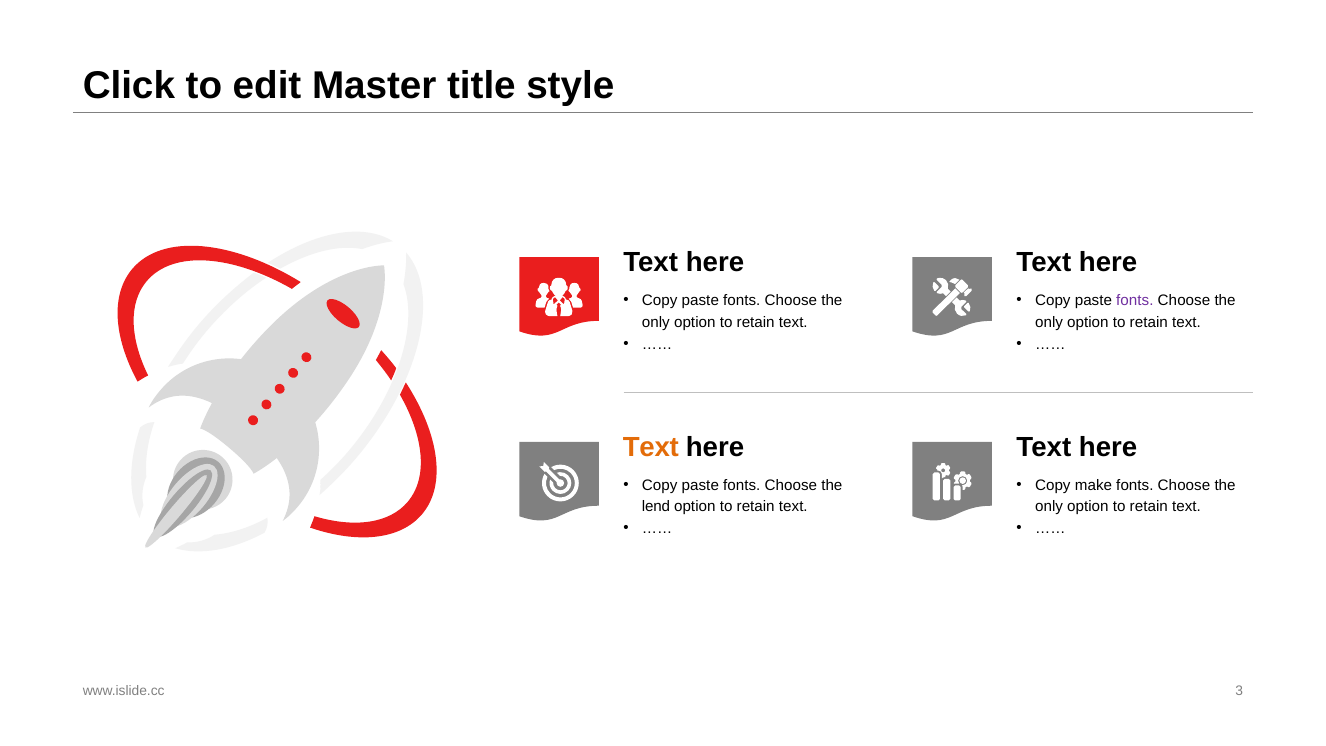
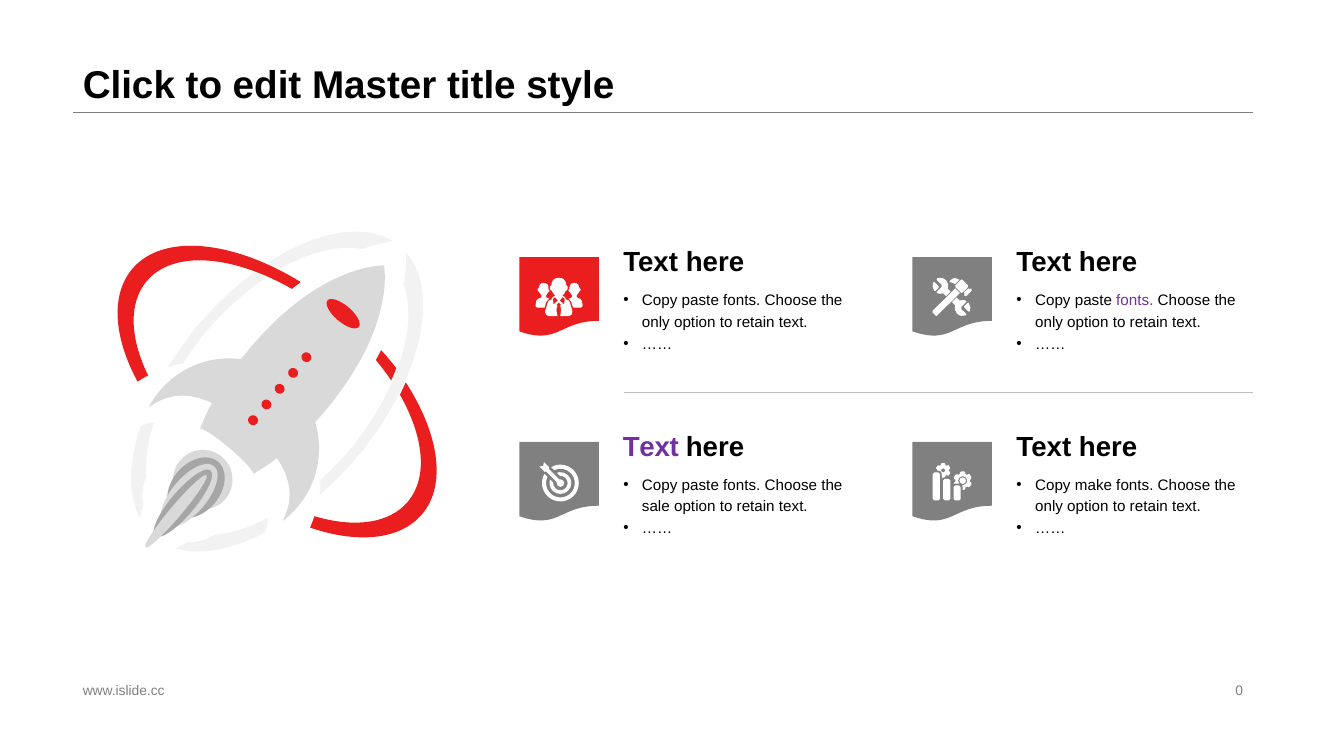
Text at (651, 447) colour: orange -> purple
lend: lend -> sale
3: 3 -> 0
